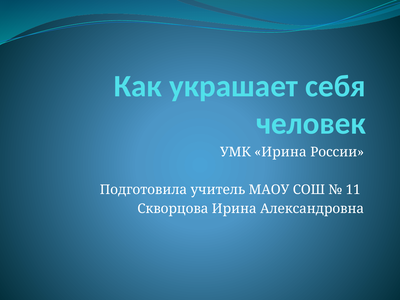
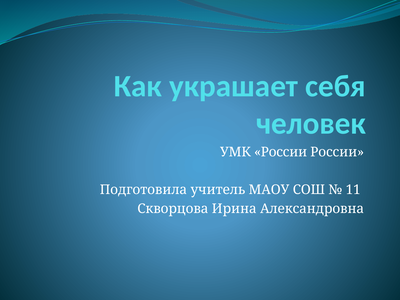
УМК Ирина: Ирина -> России
